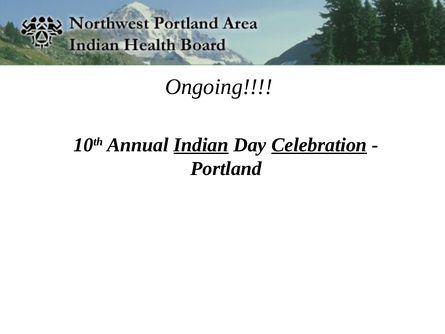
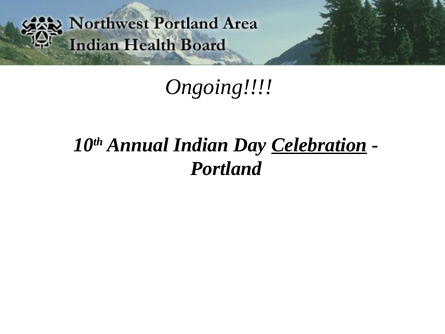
Indian underline: present -> none
